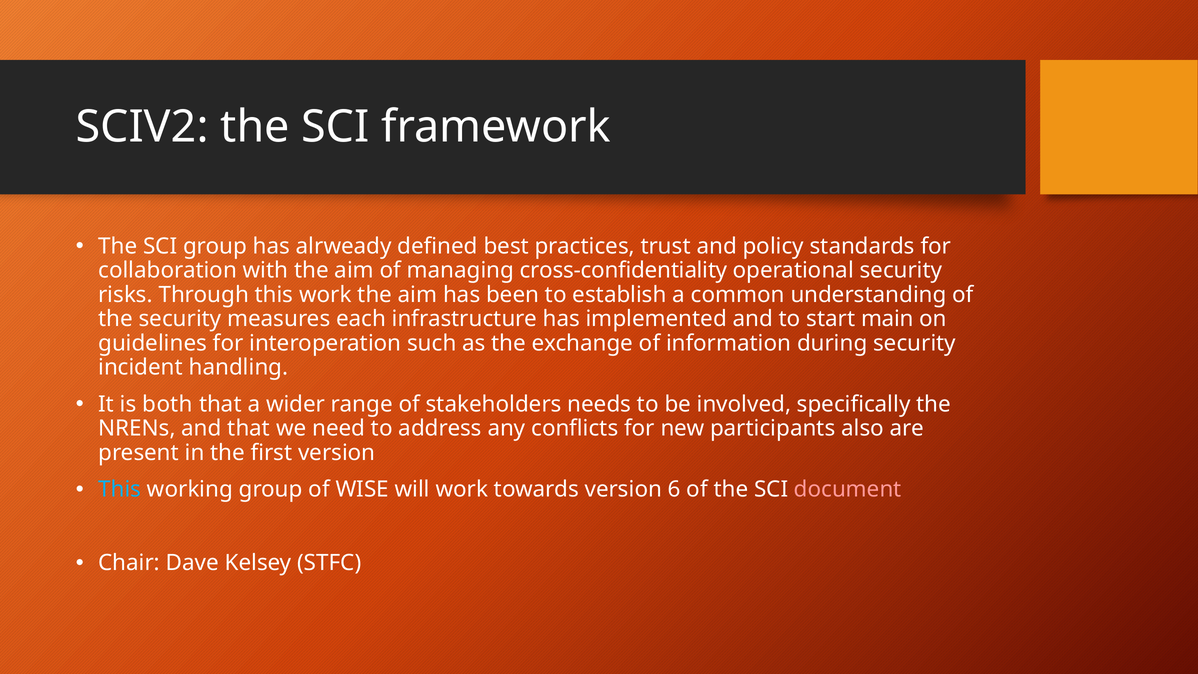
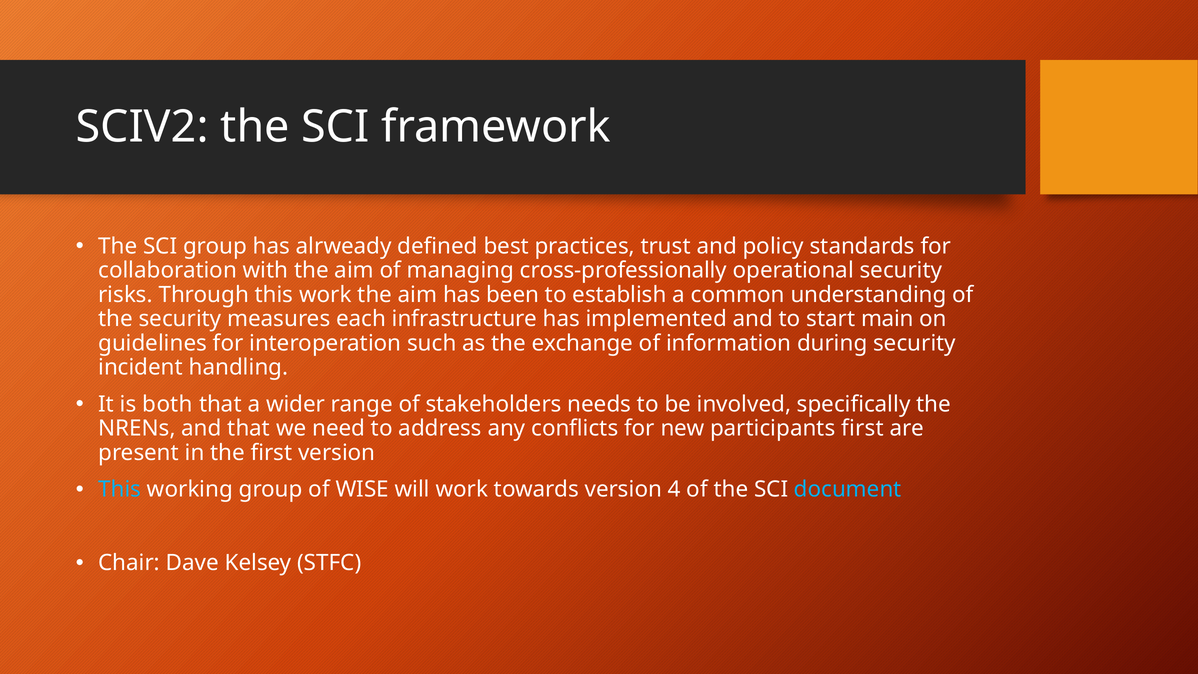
cross-confidentiality: cross-confidentiality -> cross-professionally
participants also: also -> first
6: 6 -> 4
document colour: pink -> light blue
